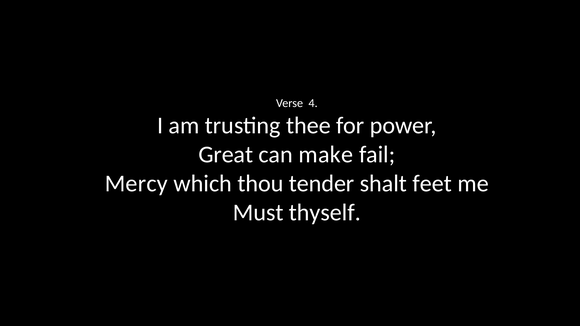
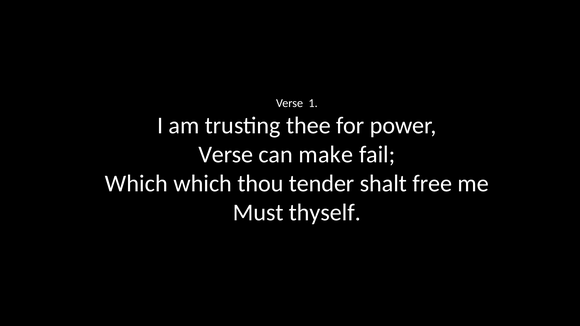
4: 4 -> 1
Great at (226, 155): Great -> Verse
Mercy at (136, 184): Mercy -> Which
feet: feet -> free
